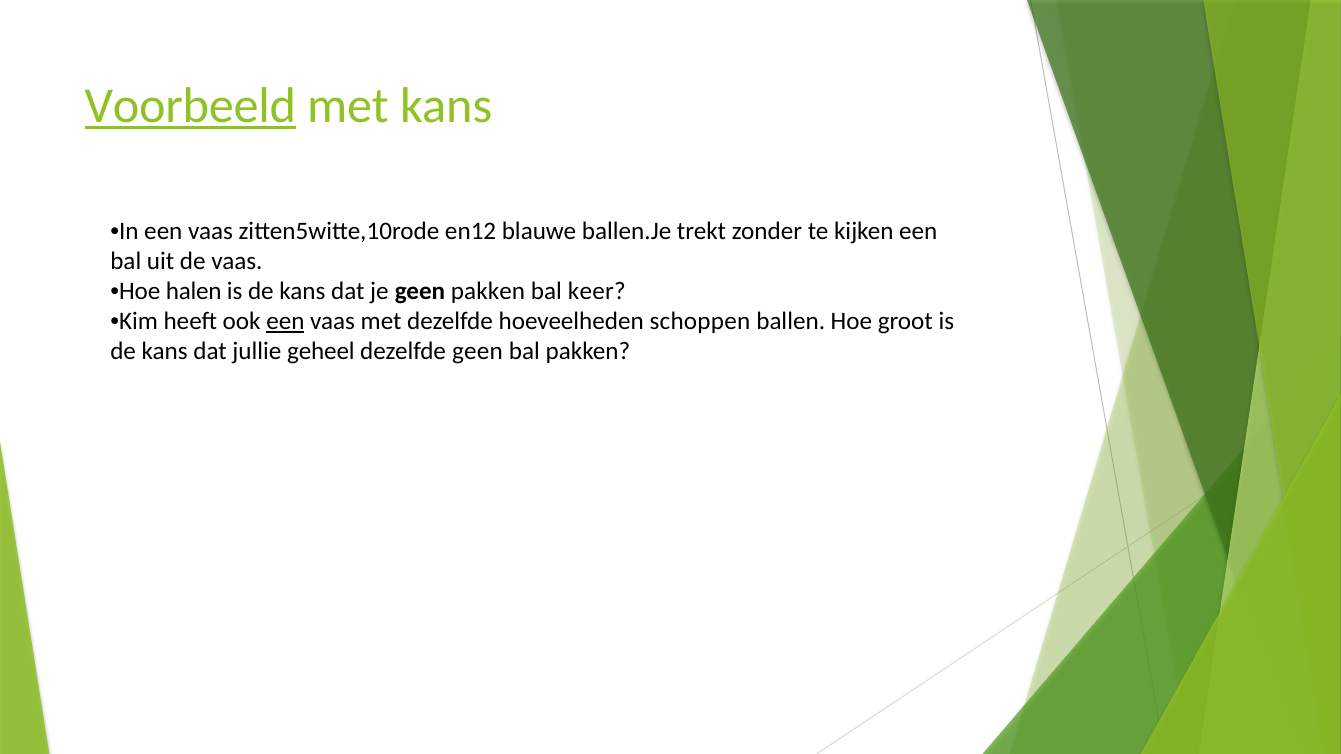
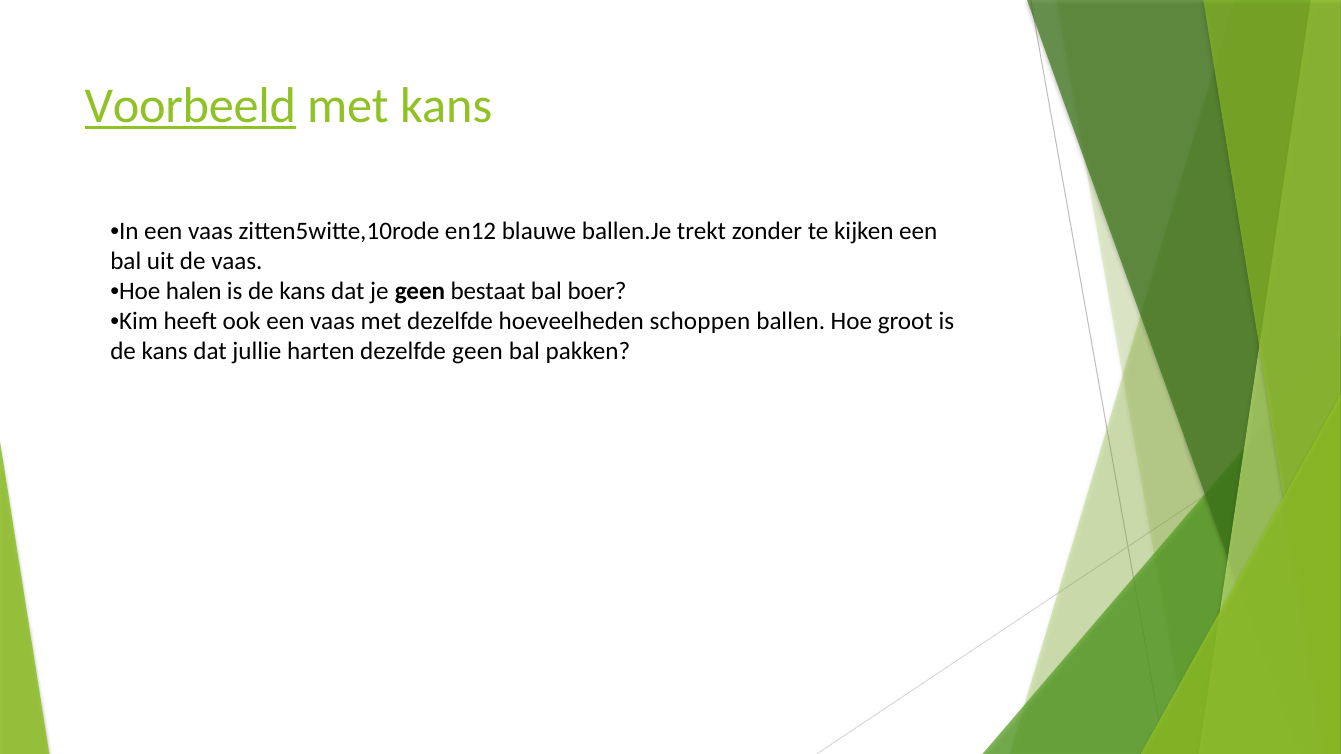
geen pakken: pakken -> bestaat
keer: keer -> boer
een at (285, 321) underline: present -> none
geheel: geheel -> harten
